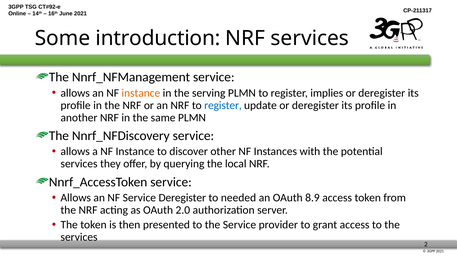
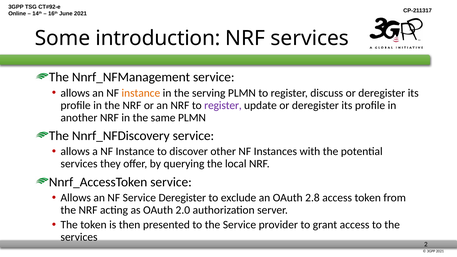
implies: implies -> discuss
register at (223, 105) colour: blue -> purple
needed: needed -> exclude
8.9: 8.9 -> 2.8
